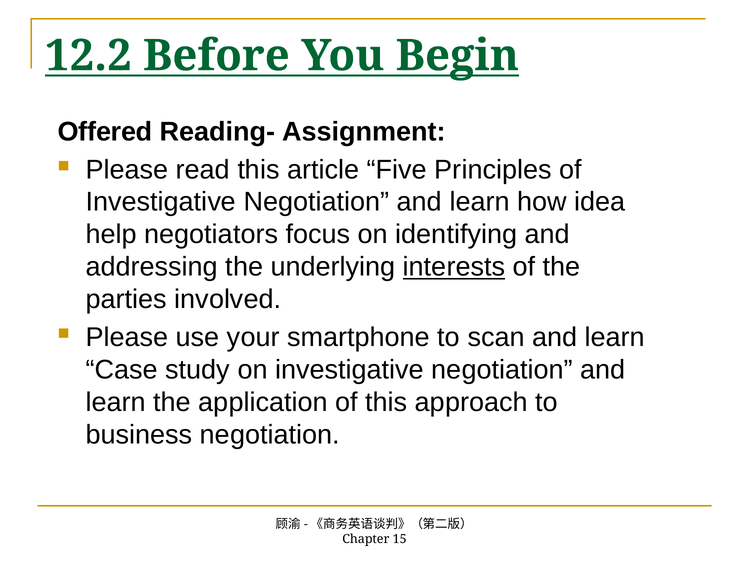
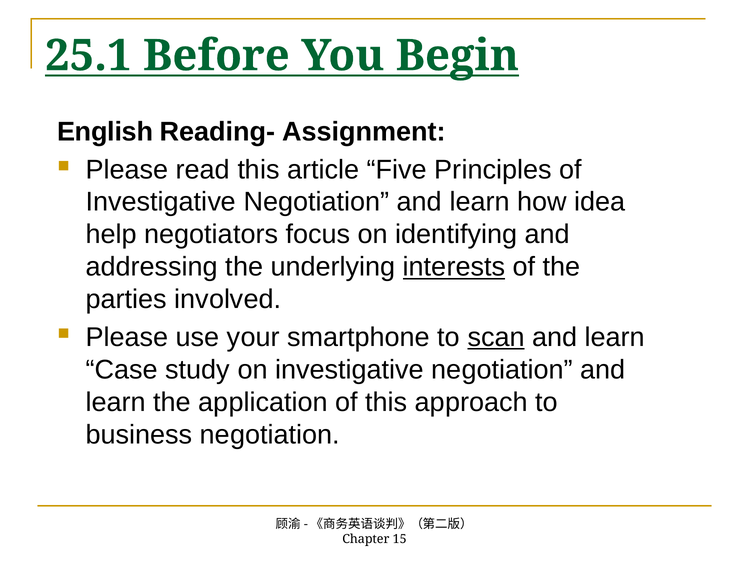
12.2: 12.2 -> 25.1
Offered: Offered -> English
scan underline: none -> present
